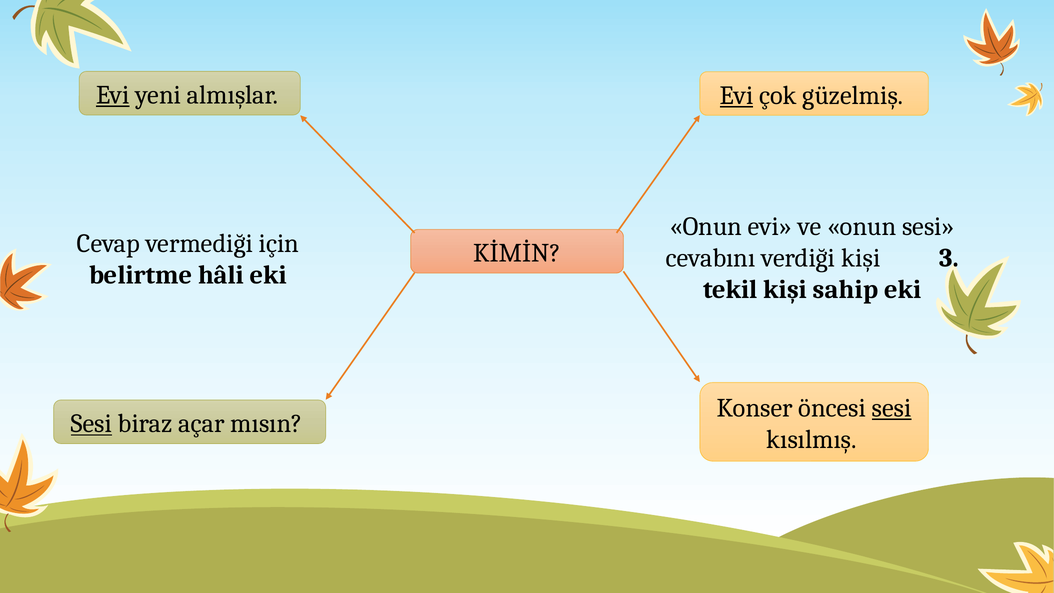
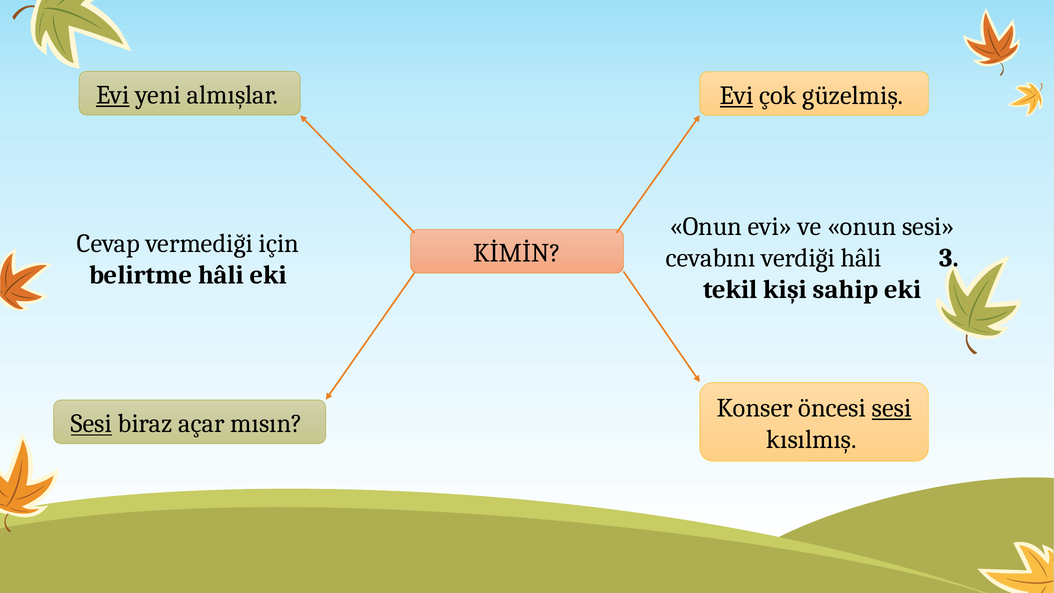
verdiği kişi: kişi -> hâli
